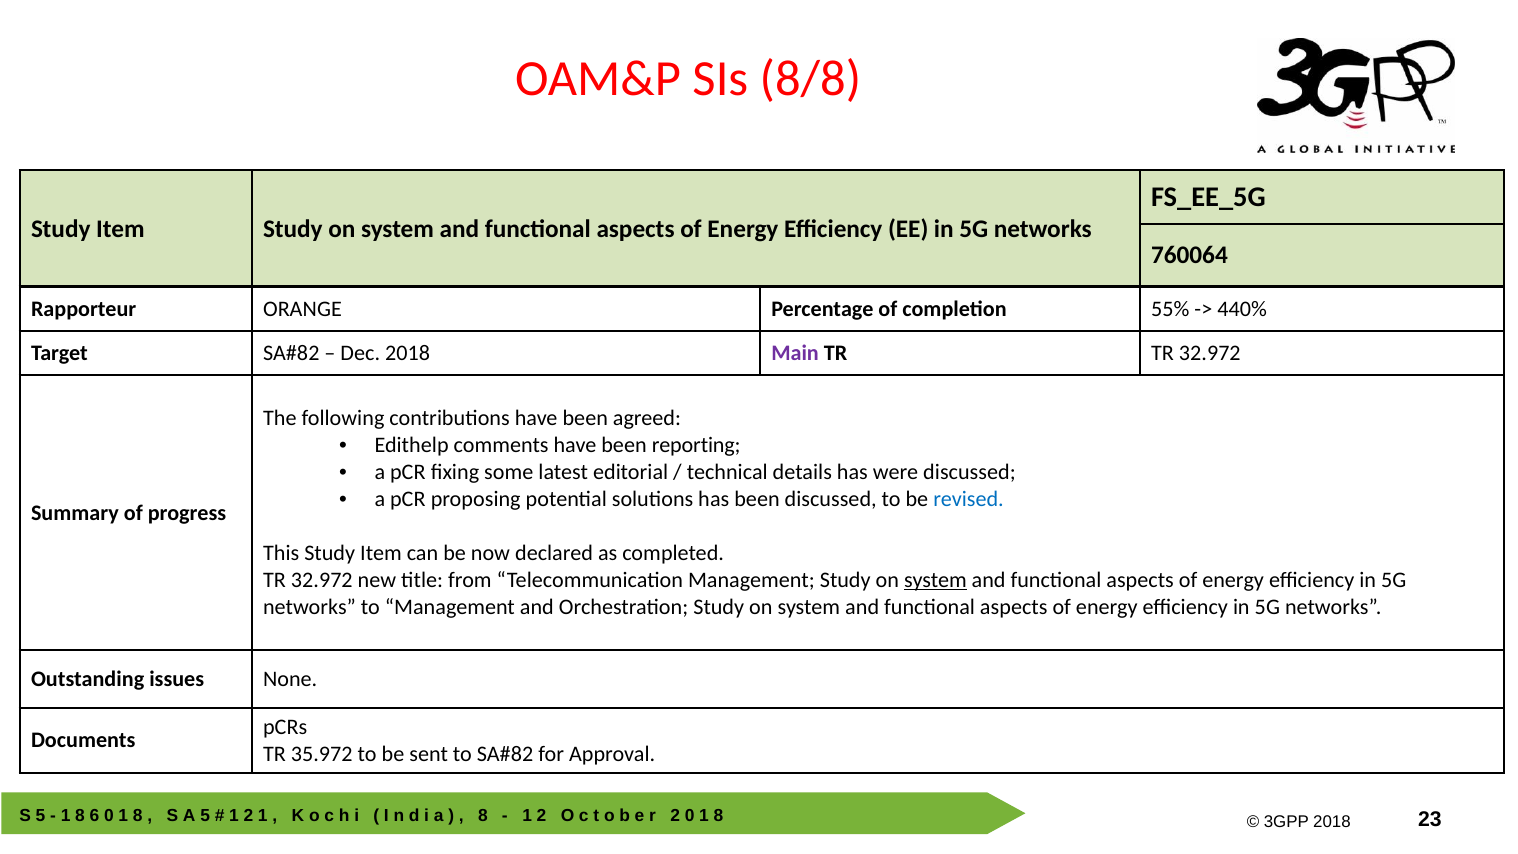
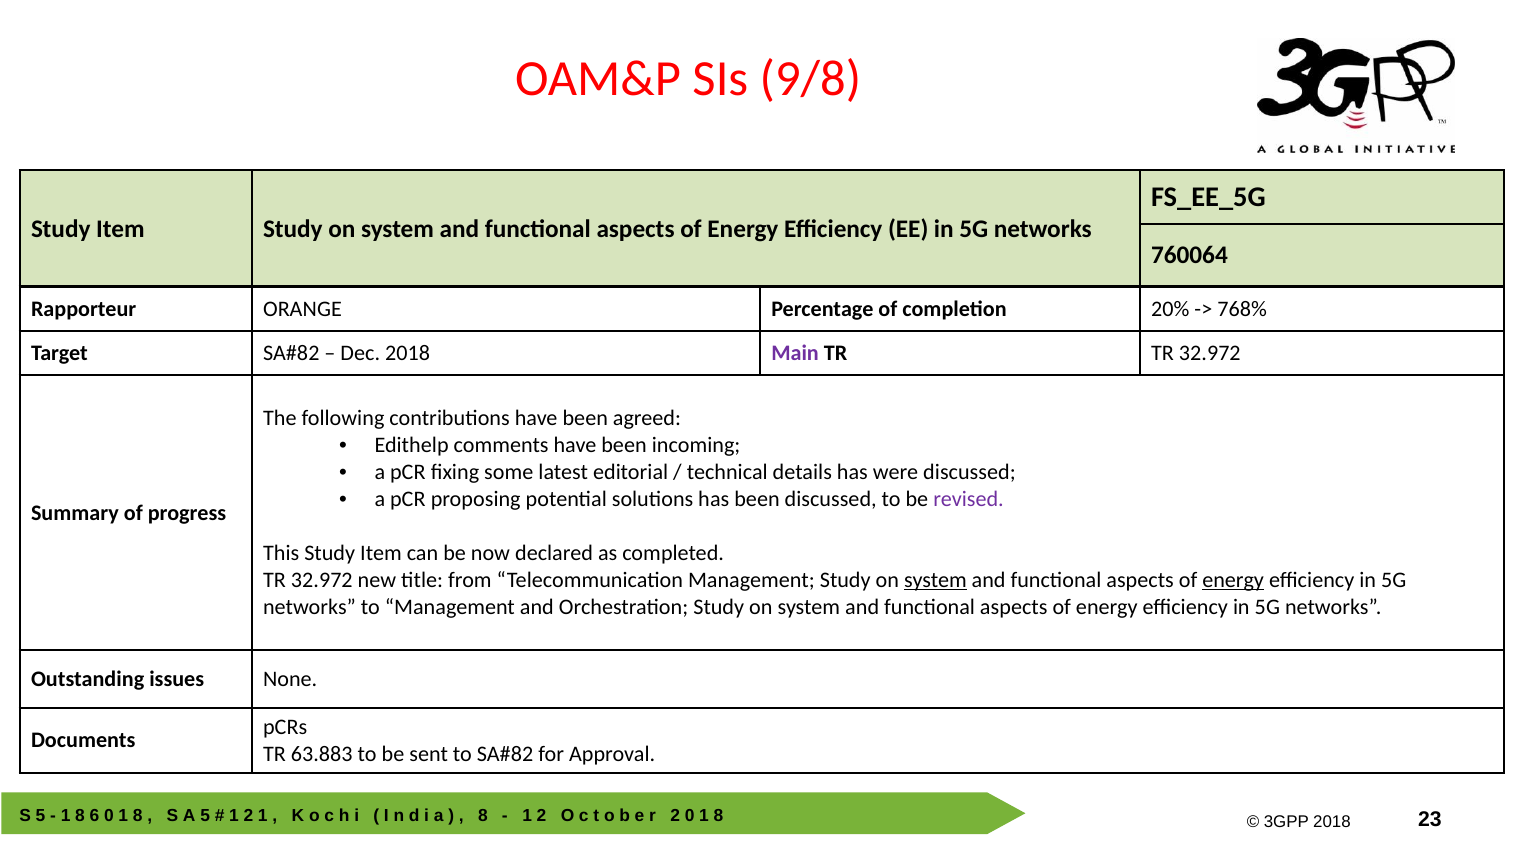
8/8: 8/8 -> 9/8
55%: 55% -> 20%
440%: 440% -> 768%
reporting: reporting -> incoming
revised colour: blue -> purple
energy at (1233, 580) underline: none -> present
35.972: 35.972 -> 63.883
